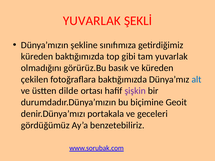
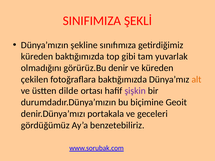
YUVARLAK at (92, 21): YUVARLAK -> SINIFIMIZA
basık: basık -> denir
alt colour: blue -> orange
